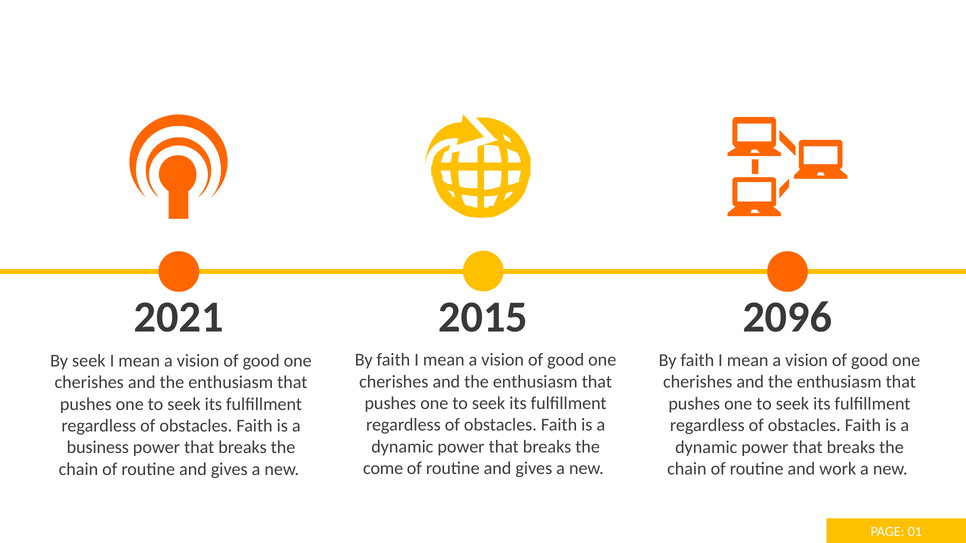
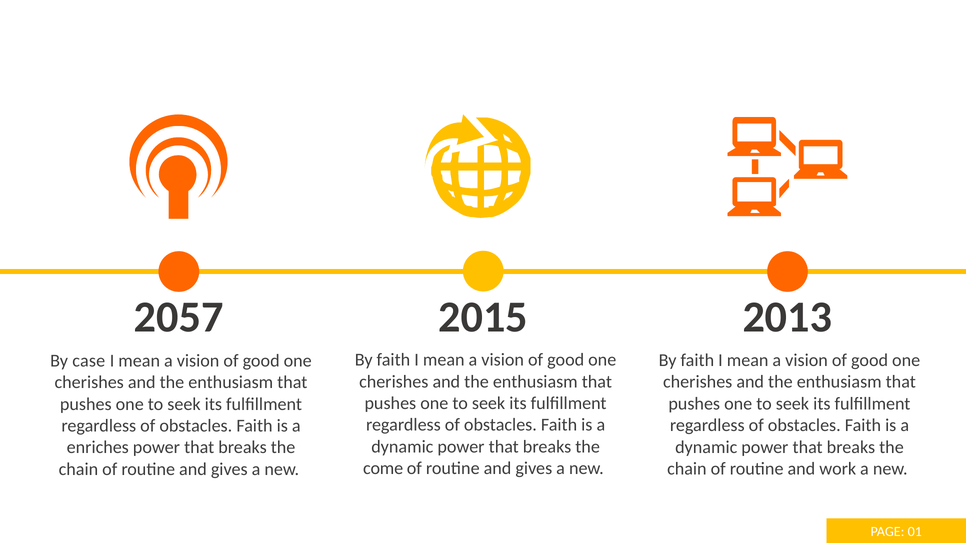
2021: 2021 -> 2057
2096: 2096 -> 2013
By seek: seek -> case
business: business -> enriches
